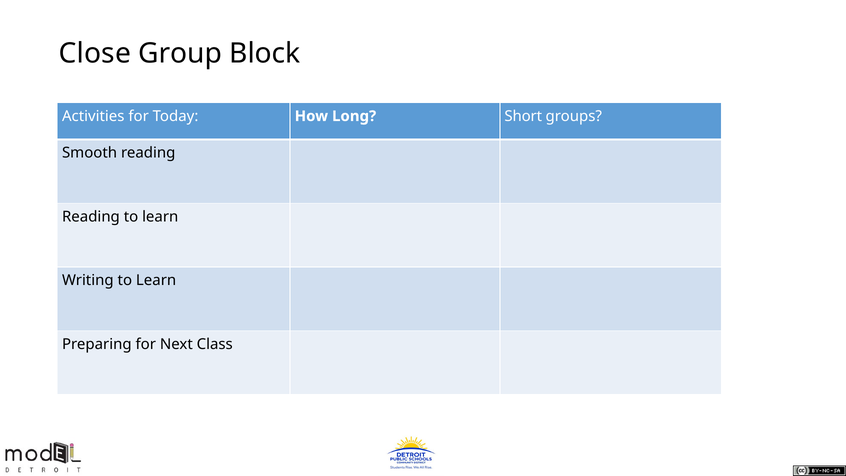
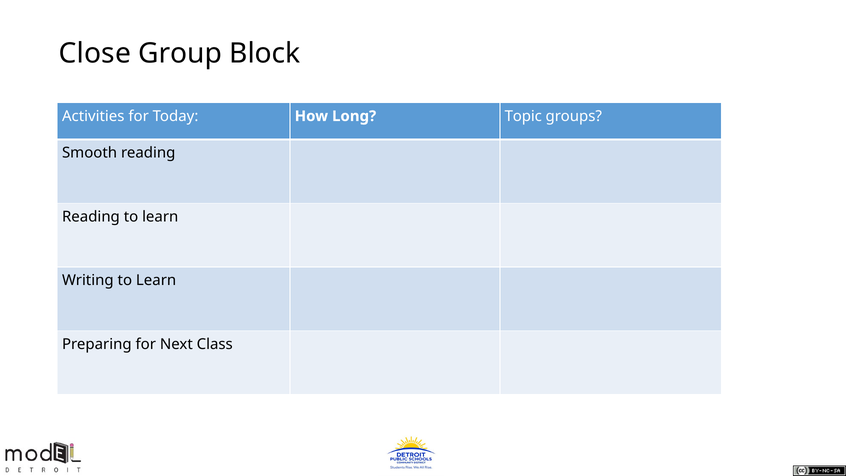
Short: Short -> Topic
